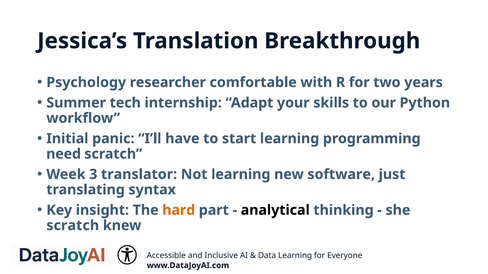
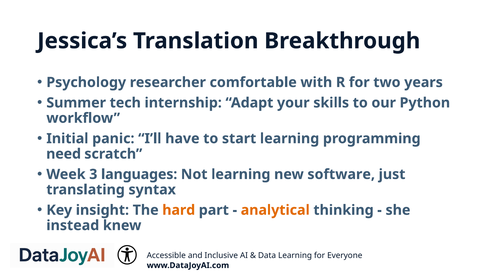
translator: translator -> languages
analytical colour: black -> orange
scratch at (73, 226): scratch -> instead
